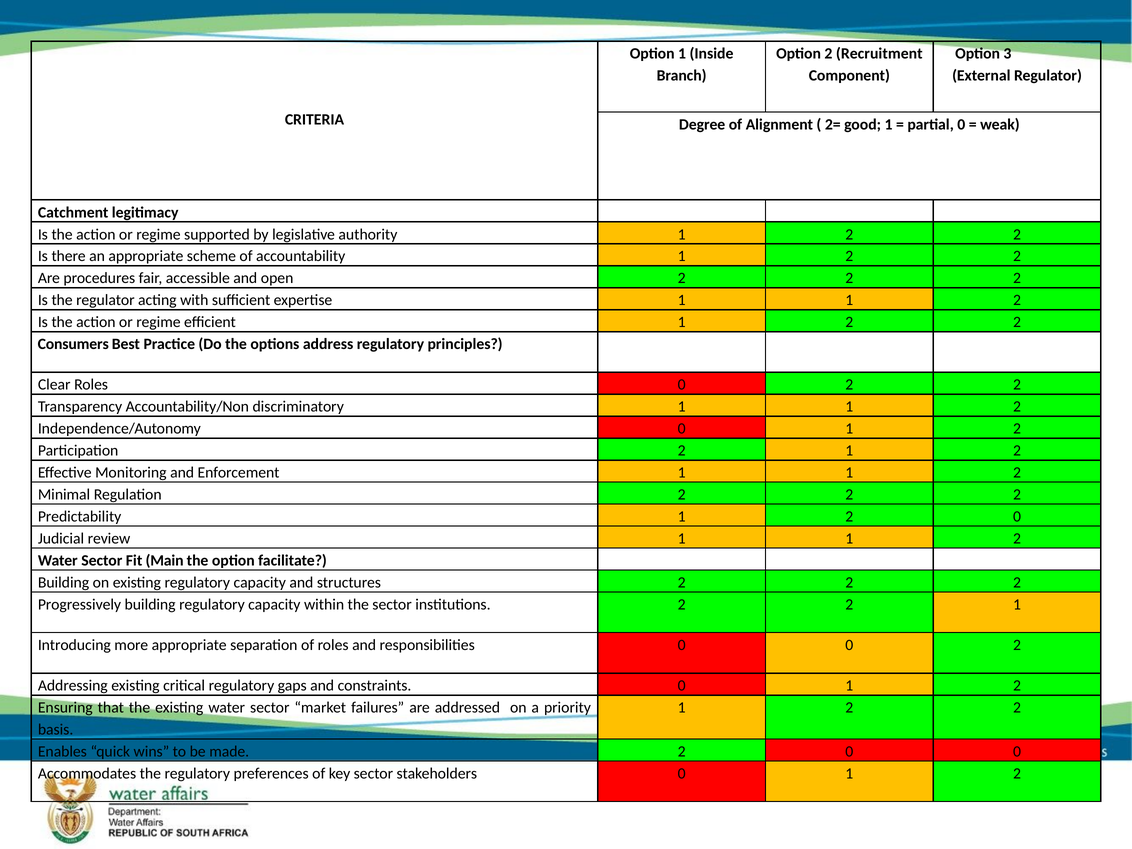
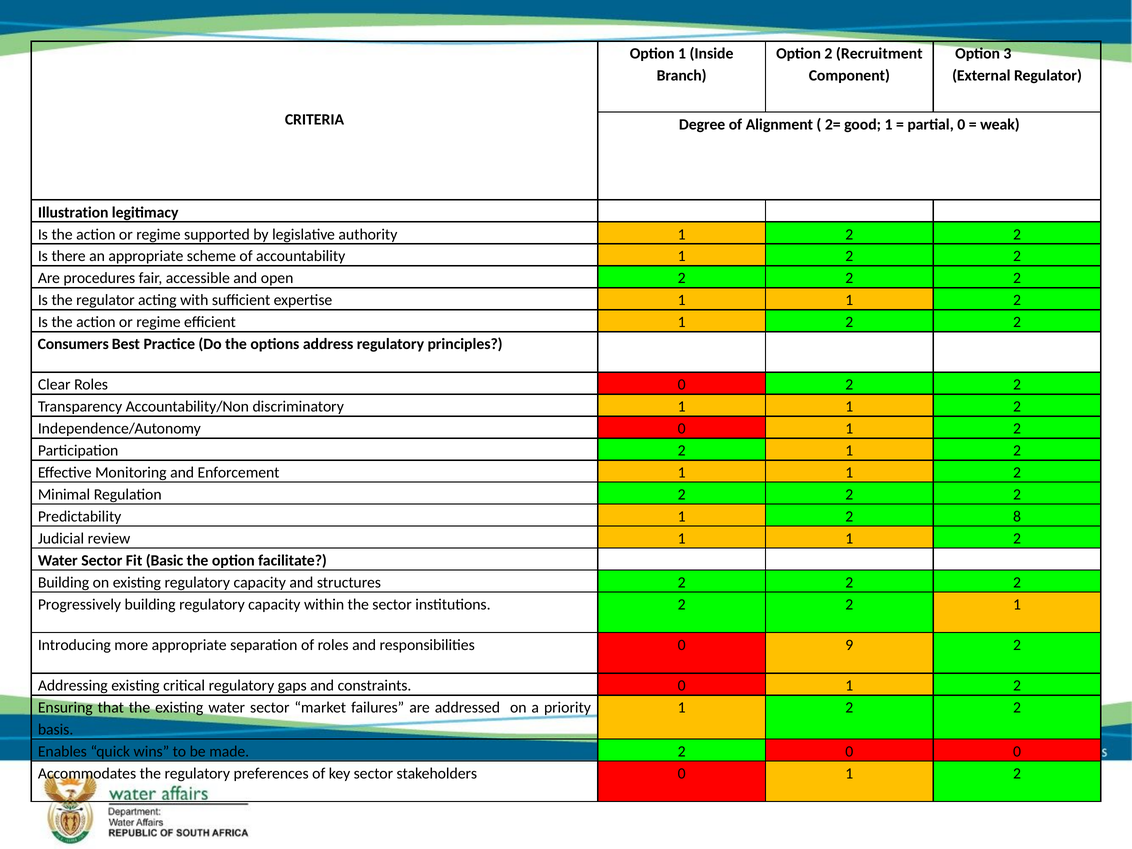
Catchment: Catchment -> Illustration
1 2 0: 0 -> 8
Main: Main -> Basic
responsibilities 0 0: 0 -> 9
